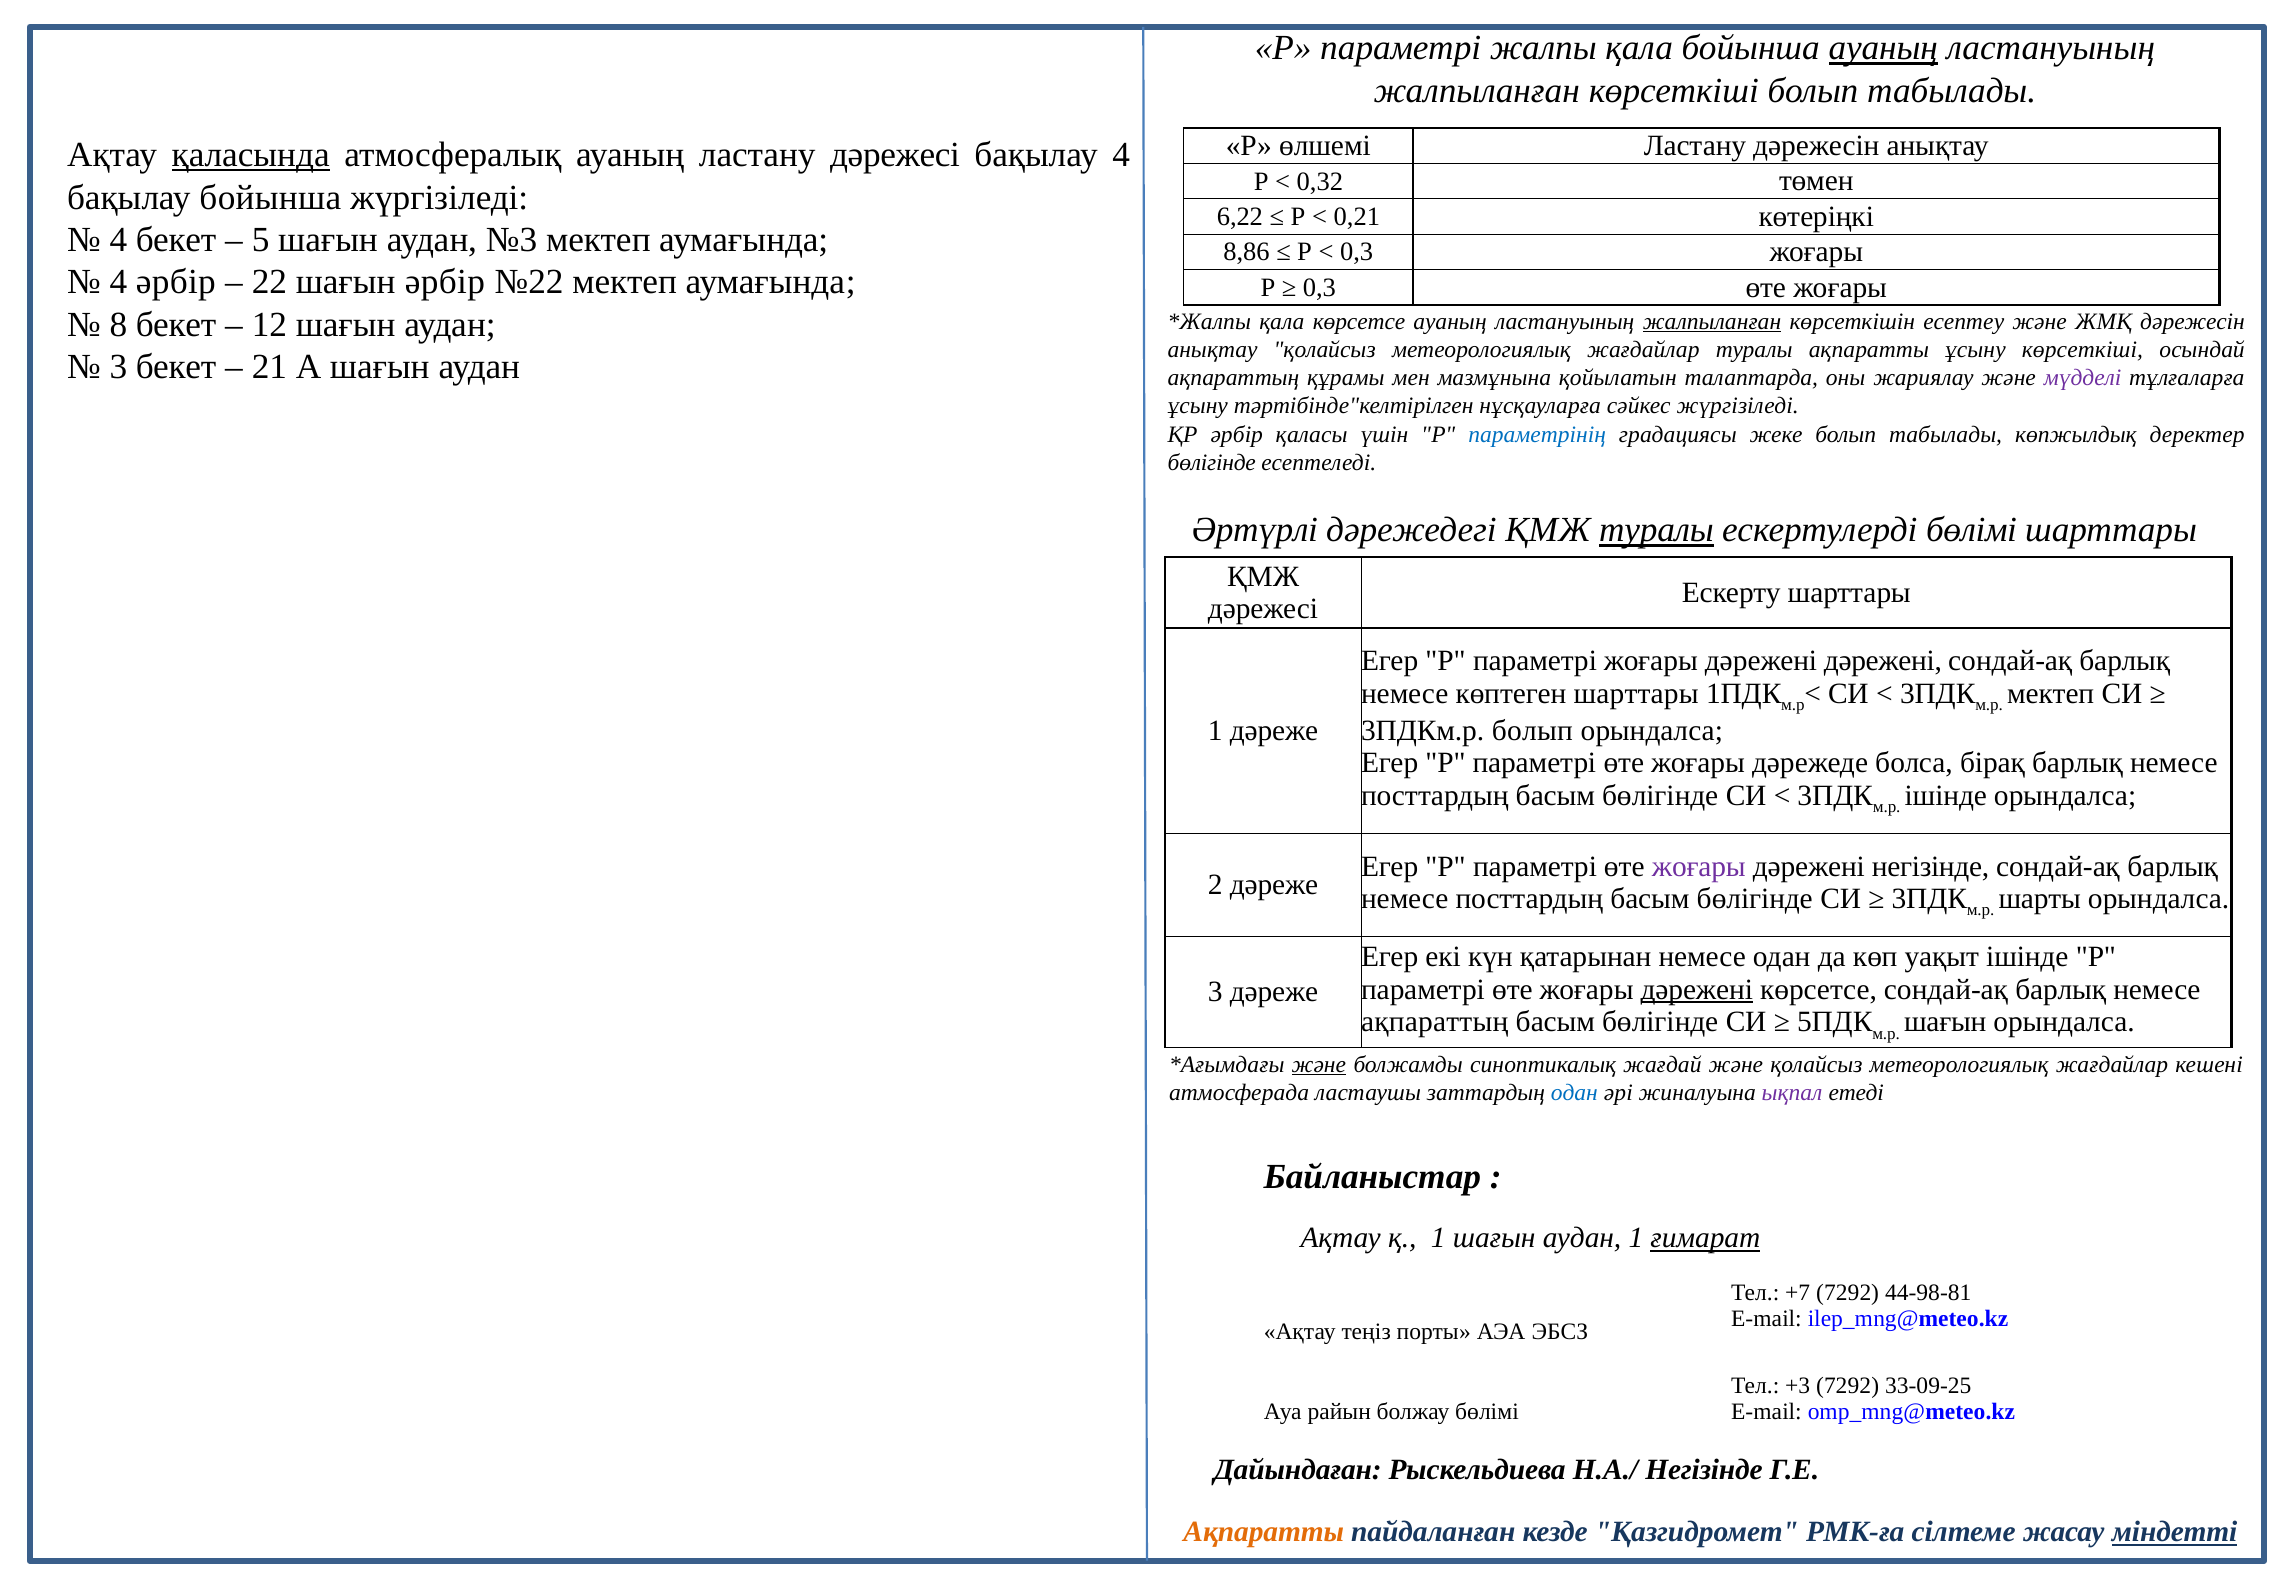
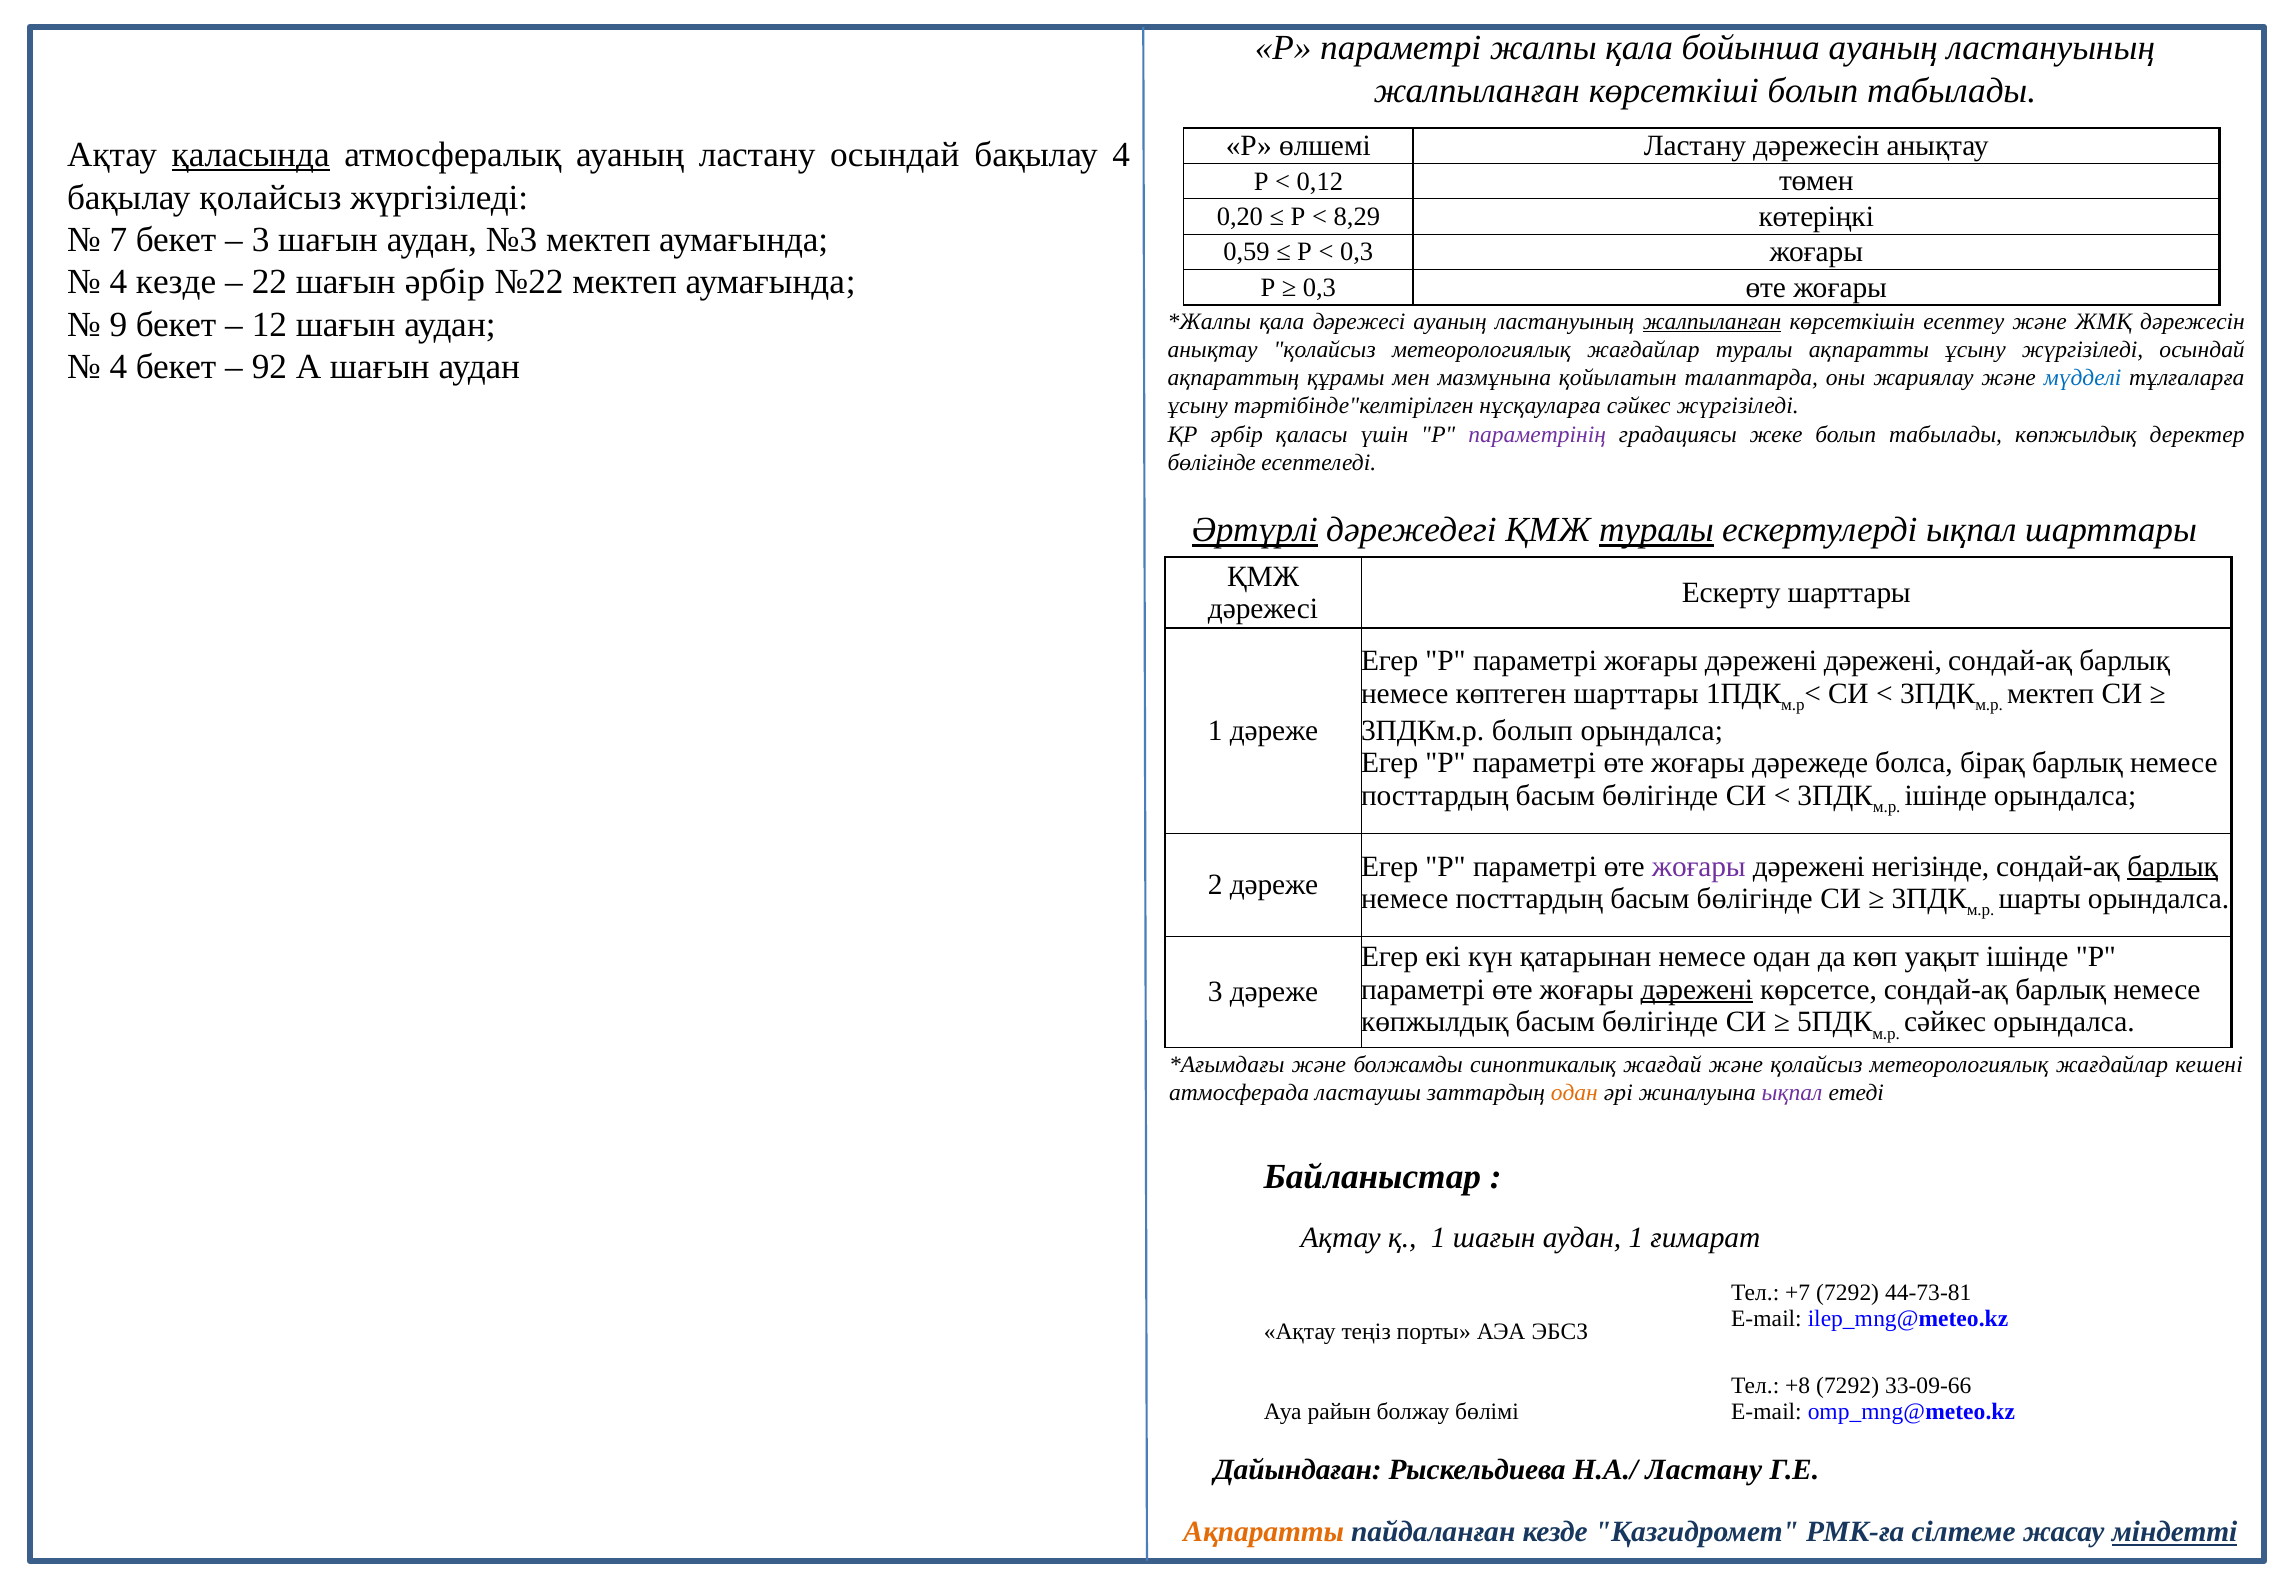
ауаның at (1883, 48) underline: present -> none
ластану дәрежесі: дәрежесі -> осындай
0,32: 0,32 -> 0,12
бақылау бойынша: бойынша -> қолайсыз
6,22: 6,22 -> 0,20
0,21: 0,21 -> 8,29
4 at (118, 240): 4 -> 7
5 at (261, 240): 5 -> 3
8,86: 8,86 -> 0,59
4 әрбір: әрбір -> кезде
8: 8 -> 9
қала көрсетсе: көрсетсе -> дәрежесі
ұсыну көрсеткіші: көрсеткіші -> жүргізіледі
3 at (118, 367): 3 -> 4
21: 21 -> 92
мүдделі colour: purple -> blue
параметрінің colour: blue -> purple
Әртүрлі underline: none -> present
ескертулерді бөлімі: бөлімі -> ықпал
барлық at (2173, 866) underline: none -> present
ақпараттың at (1435, 1022): ақпараттың -> көпжылдық
шағын at (1945, 1022): шағын -> сәйкес
және at (1319, 1065) underline: present -> none
одан at (1574, 1093) colour: blue -> orange
ғимарат underline: present -> none
44-98-81: 44-98-81 -> 44-73-81
+3: +3 -> +8
33-09-25: 33-09-25 -> 33-09-66
Н.А./ Негізінде: Негізінде -> Ластану
